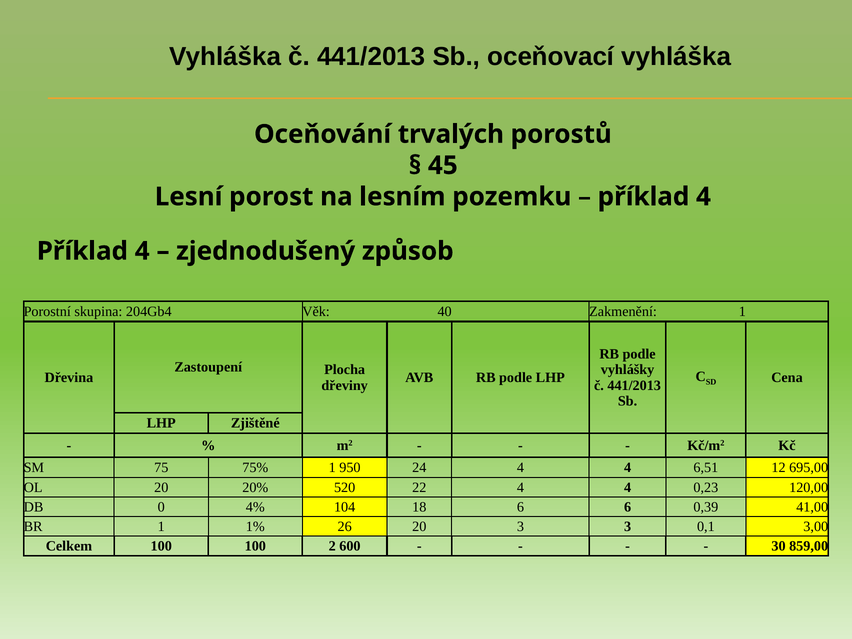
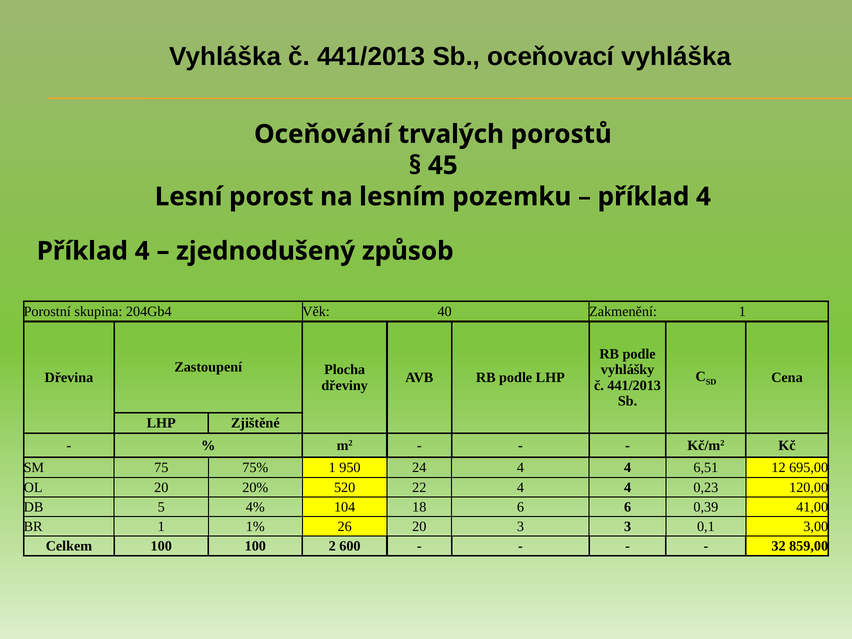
0: 0 -> 5
30: 30 -> 32
